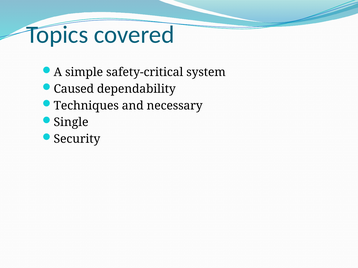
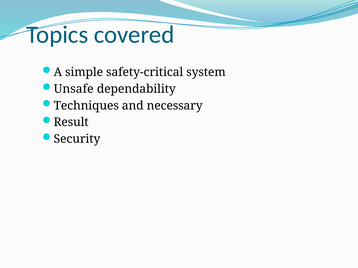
Caused: Caused -> Unsafe
Single: Single -> Result
